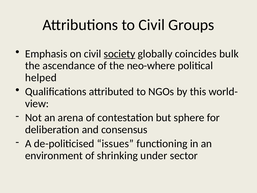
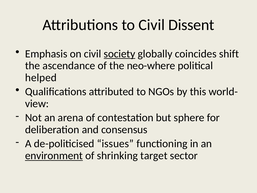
Groups: Groups -> Dissent
bulk: bulk -> shift
environment underline: none -> present
under: under -> target
